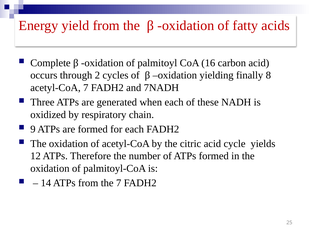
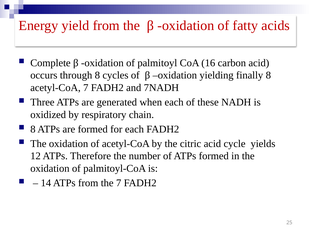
through 2: 2 -> 8
9 at (33, 129): 9 -> 8
